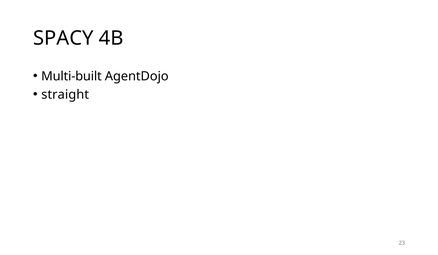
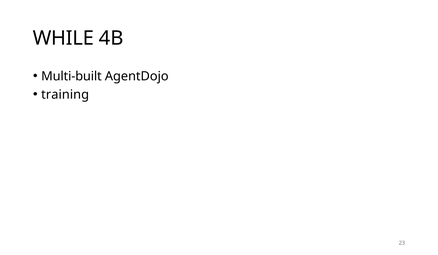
SPACY: SPACY -> WHILE
straight: straight -> training
